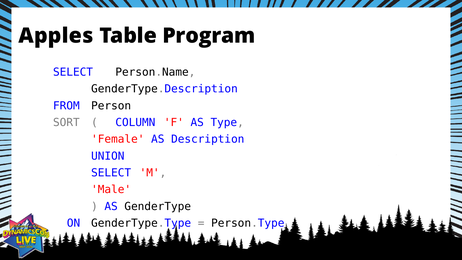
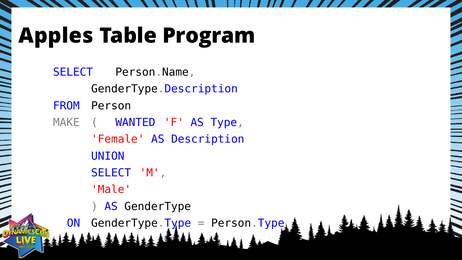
SORT: SORT -> MAKE
COLUMN: COLUMN -> WANTED
